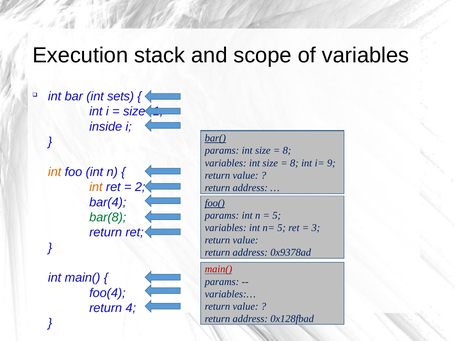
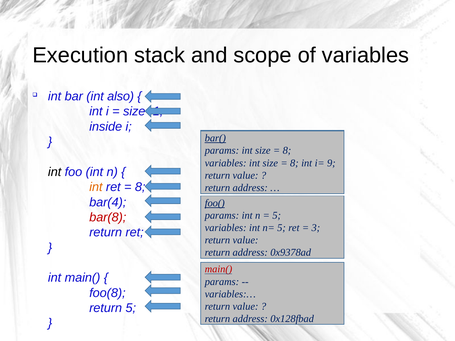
sets: sets -> also
int at (55, 172) colour: orange -> black
2 at (140, 187): 2 -> 8
bar(8 colour: green -> red
foo(4: foo(4 -> foo(8
return 4: 4 -> 5
